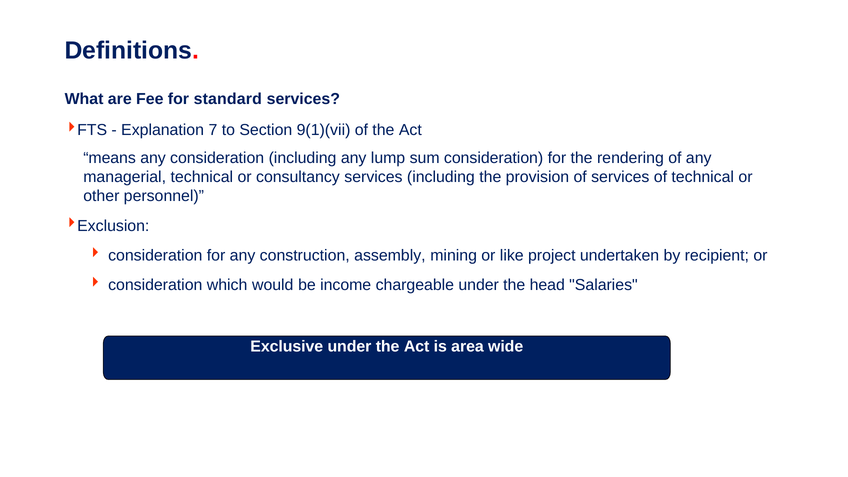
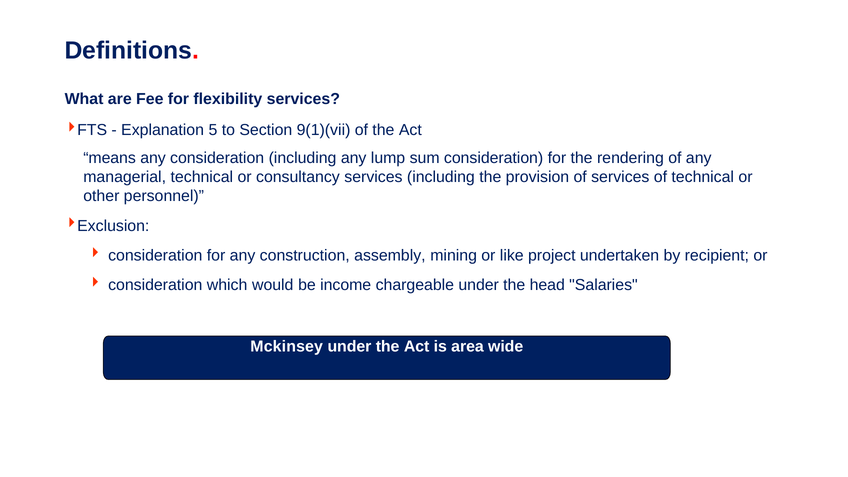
standard: standard -> flexibility
7: 7 -> 5
Exclusive: Exclusive -> Mckinsey
